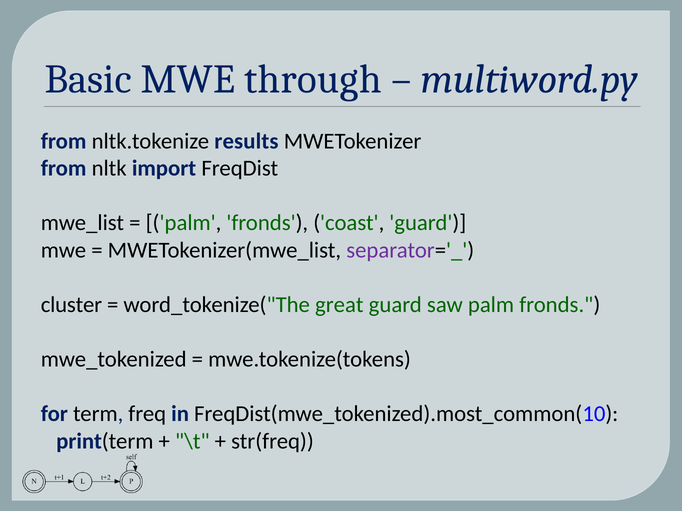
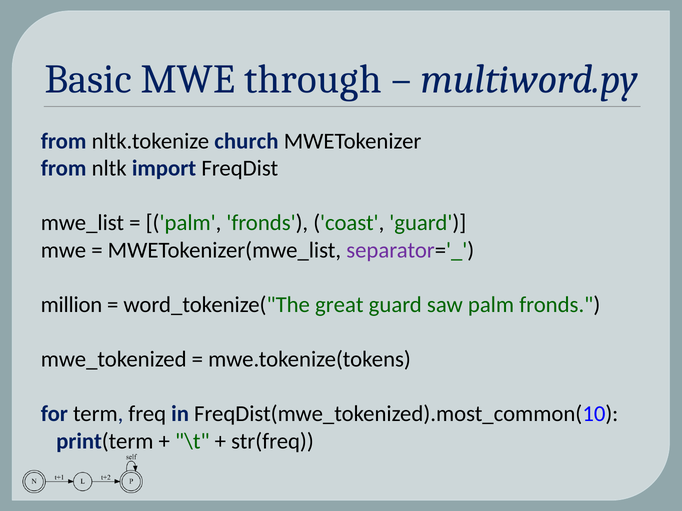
results: results -> church
cluster: cluster -> million
